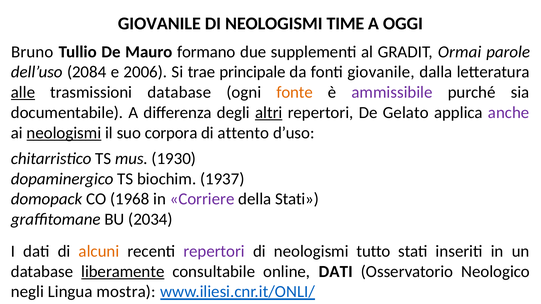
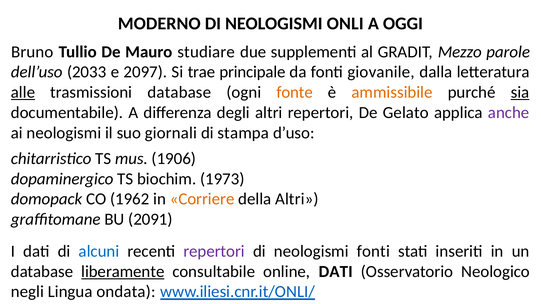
GIOVANILE at (159, 24): GIOVANILE -> MODERNO
TIME: TIME -> ONLI
formano: formano -> studiare
Ormai: Ormai -> Mezzo
2084: 2084 -> 2033
2006: 2006 -> 2097
ammissibile colour: purple -> orange
sia underline: none -> present
altri at (269, 113) underline: present -> none
neologismi at (64, 133) underline: present -> none
corpora: corpora -> giornali
attento: attento -> stampa
1930: 1930 -> 1906
1937: 1937 -> 1973
1968: 1968 -> 1962
Corriere colour: purple -> orange
della Stati: Stati -> Altri
2034: 2034 -> 2091
alcuni colour: orange -> blue
neologismi tutto: tutto -> fonti
mostra: mostra -> ondata
